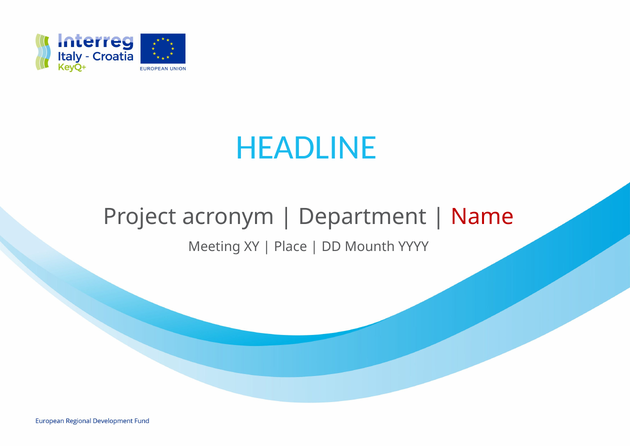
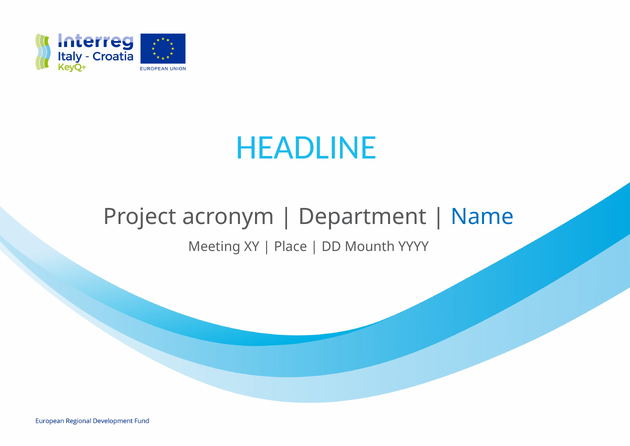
Name colour: red -> blue
